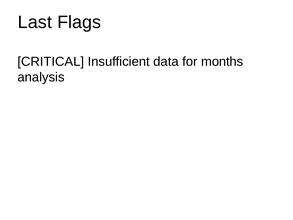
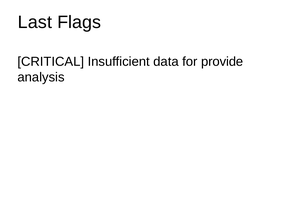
months: months -> provide
